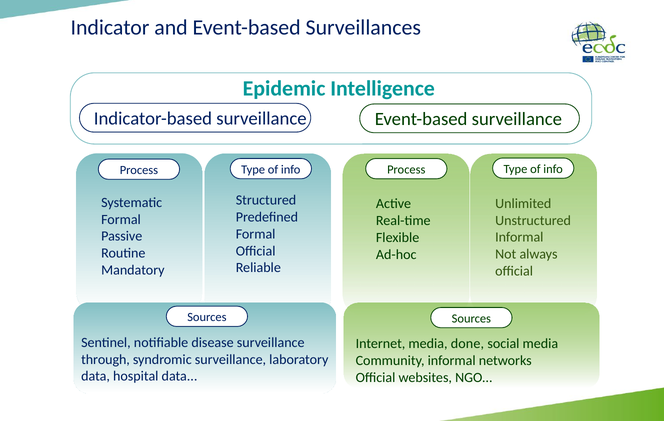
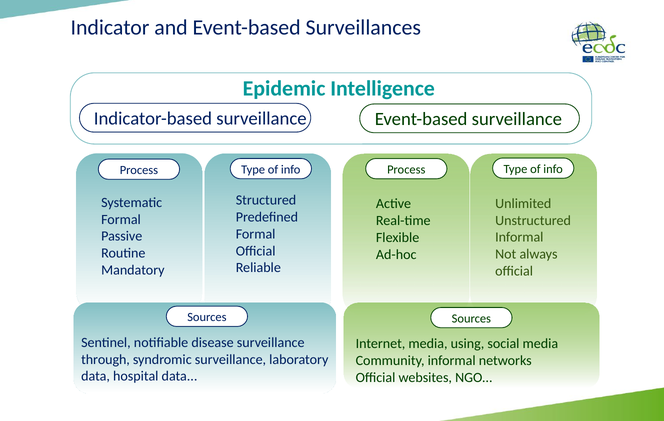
done: done -> using
